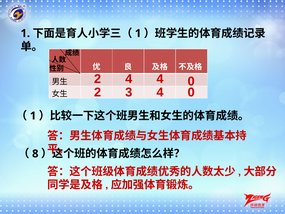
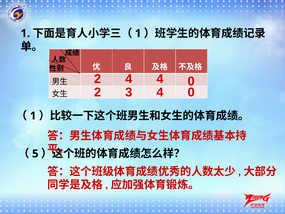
8: 8 -> 5
